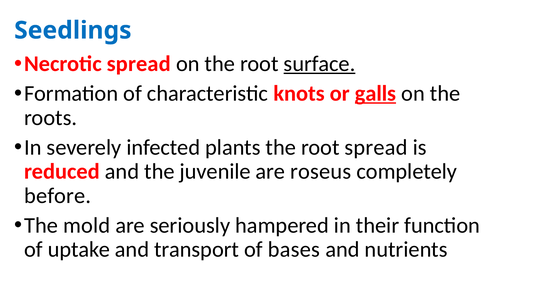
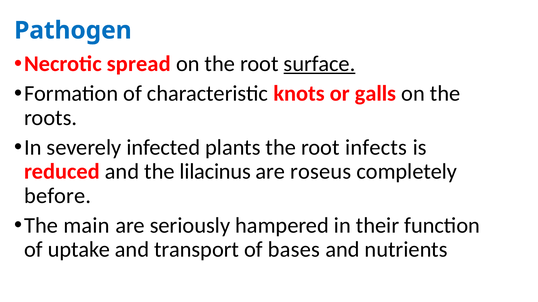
Seedlings: Seedlings -> Pathogen
galls underline: present -> none
root spread: spread -> infects
juvenile: juvenile -> lilacinus
mold: mold -> main
